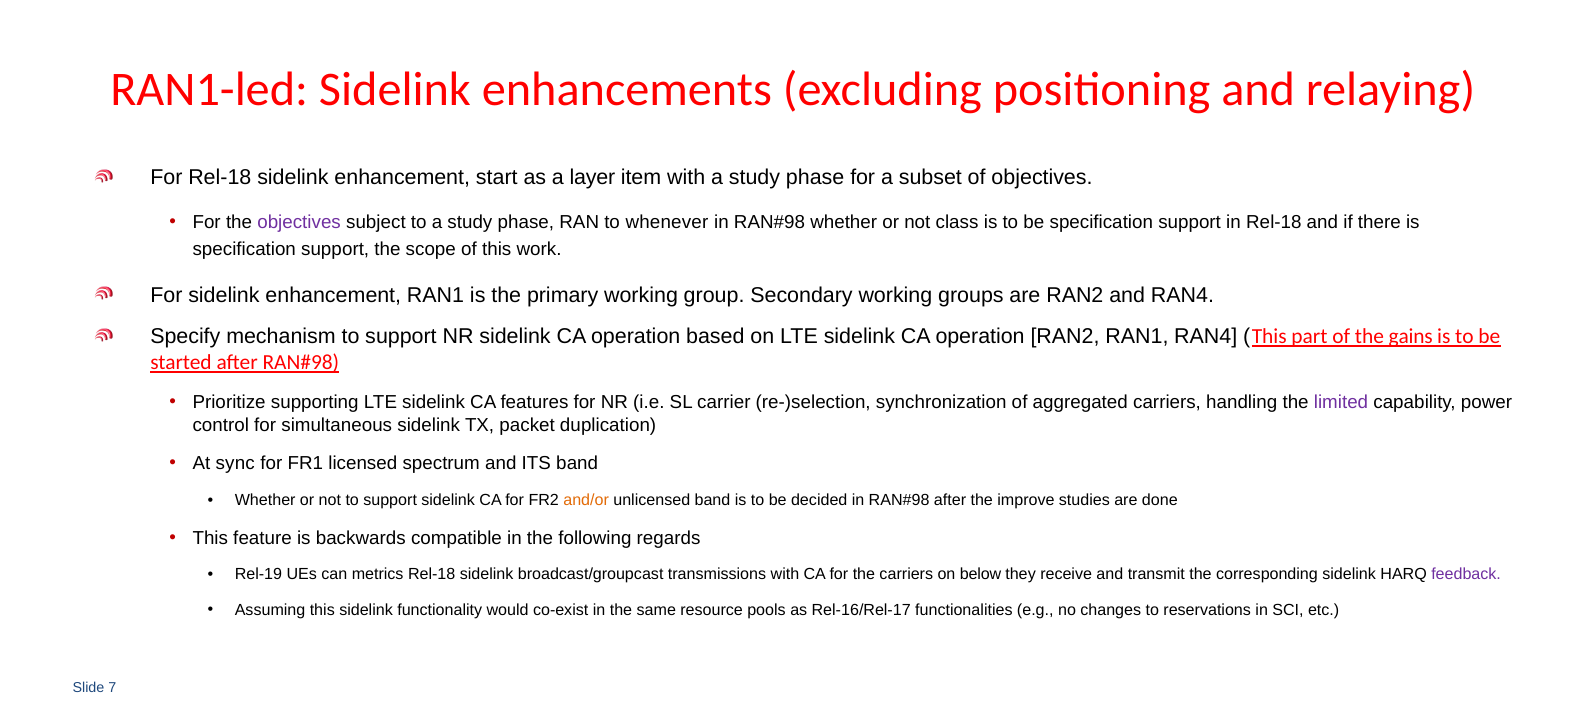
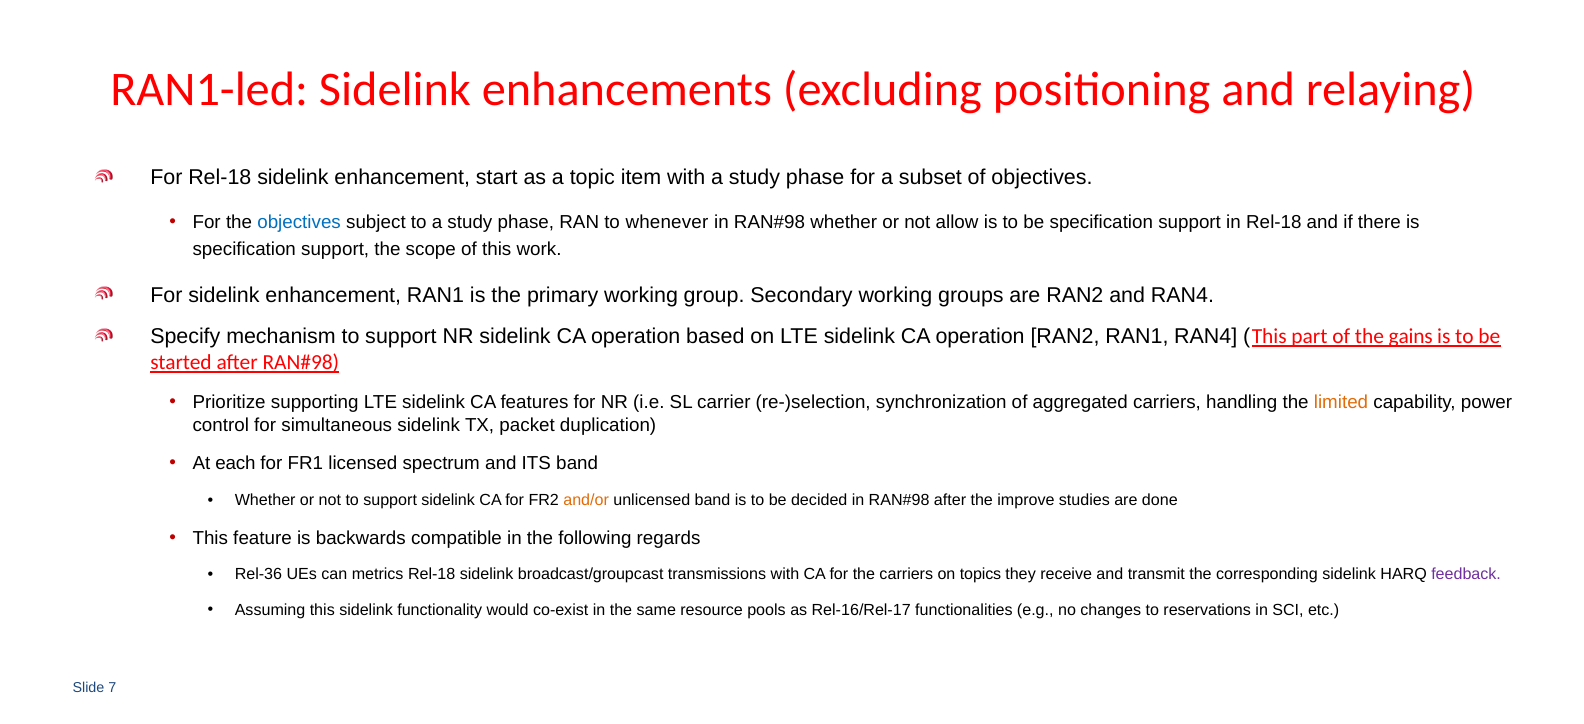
layer: layer -> topic
objectives at (299, 222) colour: purple -> blue
class: class -> allow
limited colour: purple -> orange
sync: sync -> each
Rel-19: Rel-19 -> Rel-36
below: below -> topics
